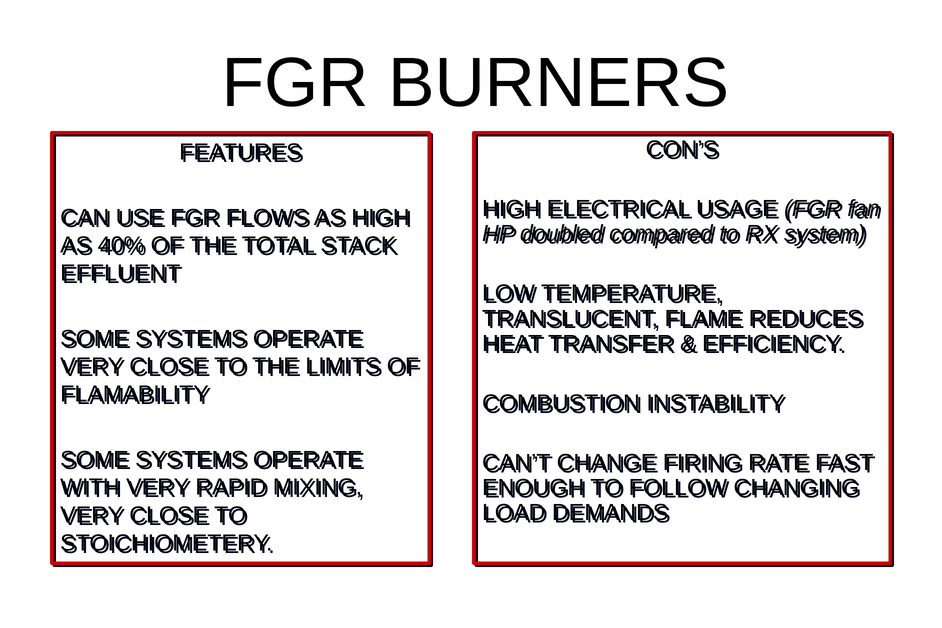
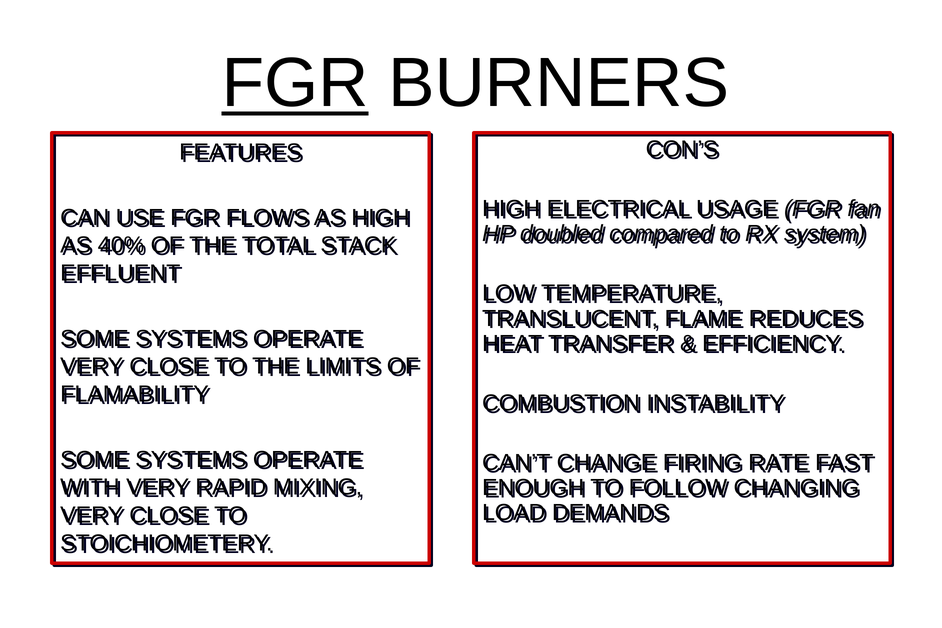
FGR at (295, 83) underline: none -> present
